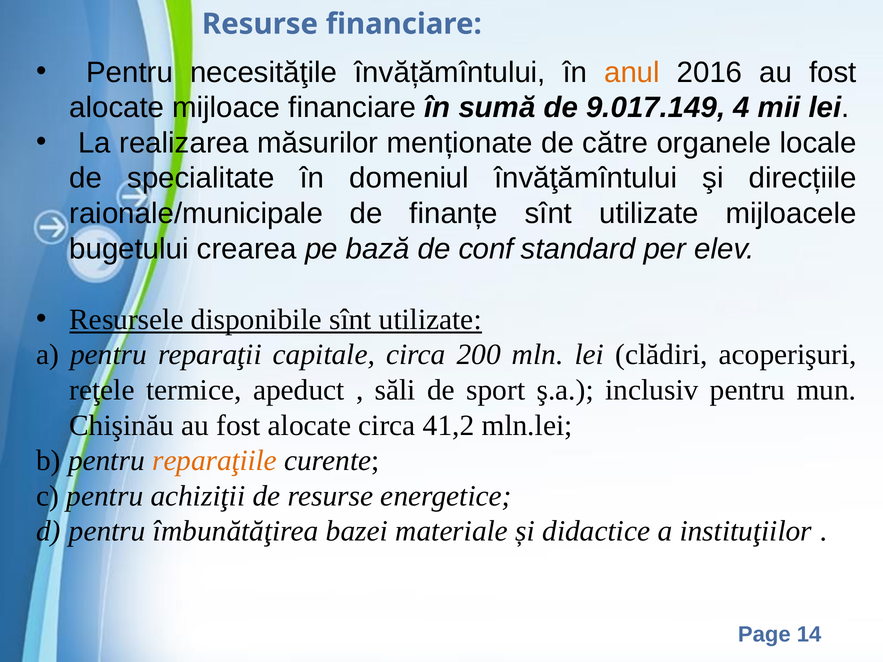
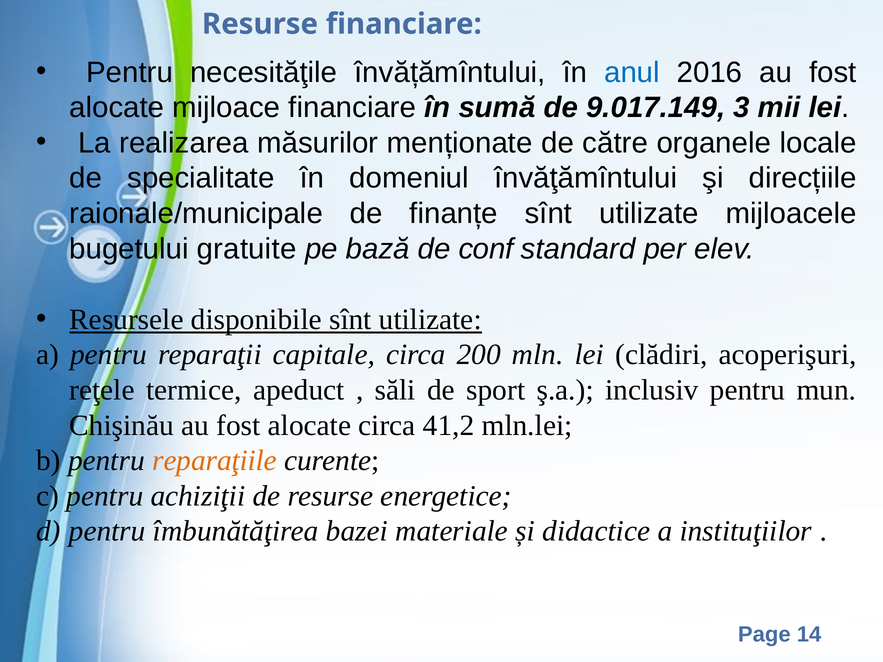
anul colour: orange -> blue
4: 4 -> 3
crearea: crearea -> gratuite
